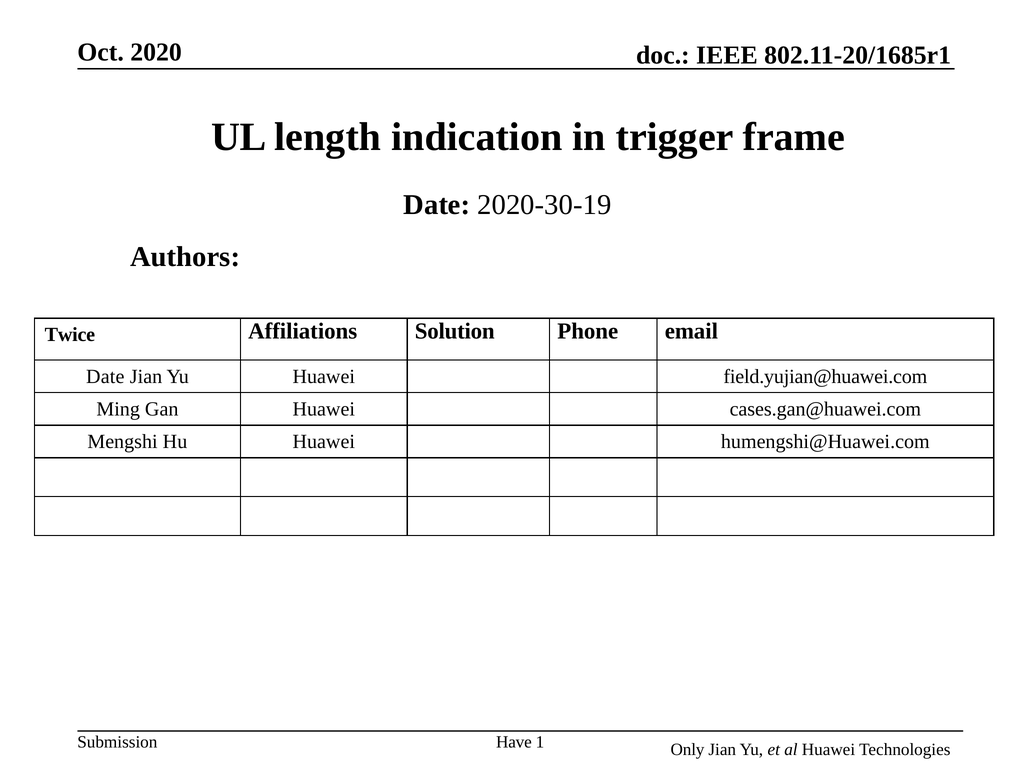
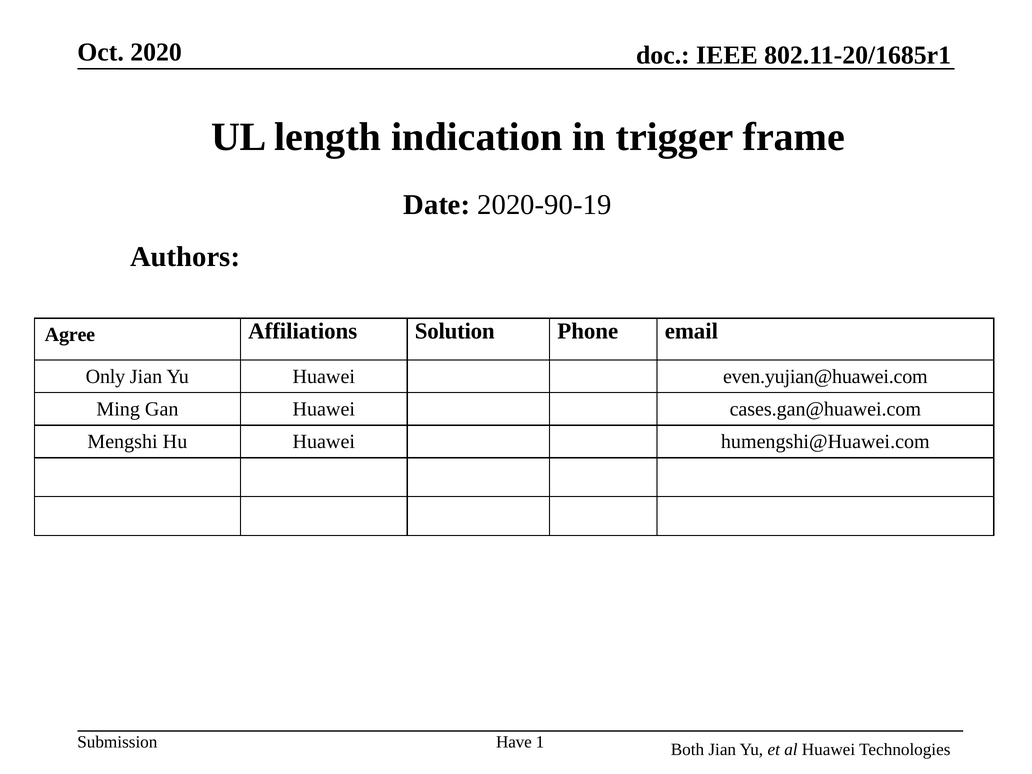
2020-30-19: 2020-30-19 -> 2020-90-19
Twice: Twice -> Agree
Date at (105, 376): Date -> Only
field.yujian@huawei.com: field.yujian@huawei.com -> even.yujian@huawei.com
Only: Only -> Both
